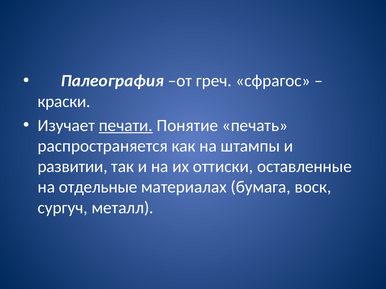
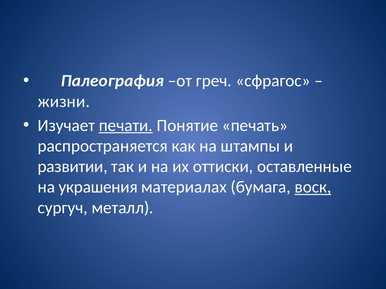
краски: краски -> жизни
отдельные: отдельные -> украшения
воск underline: none -> present
